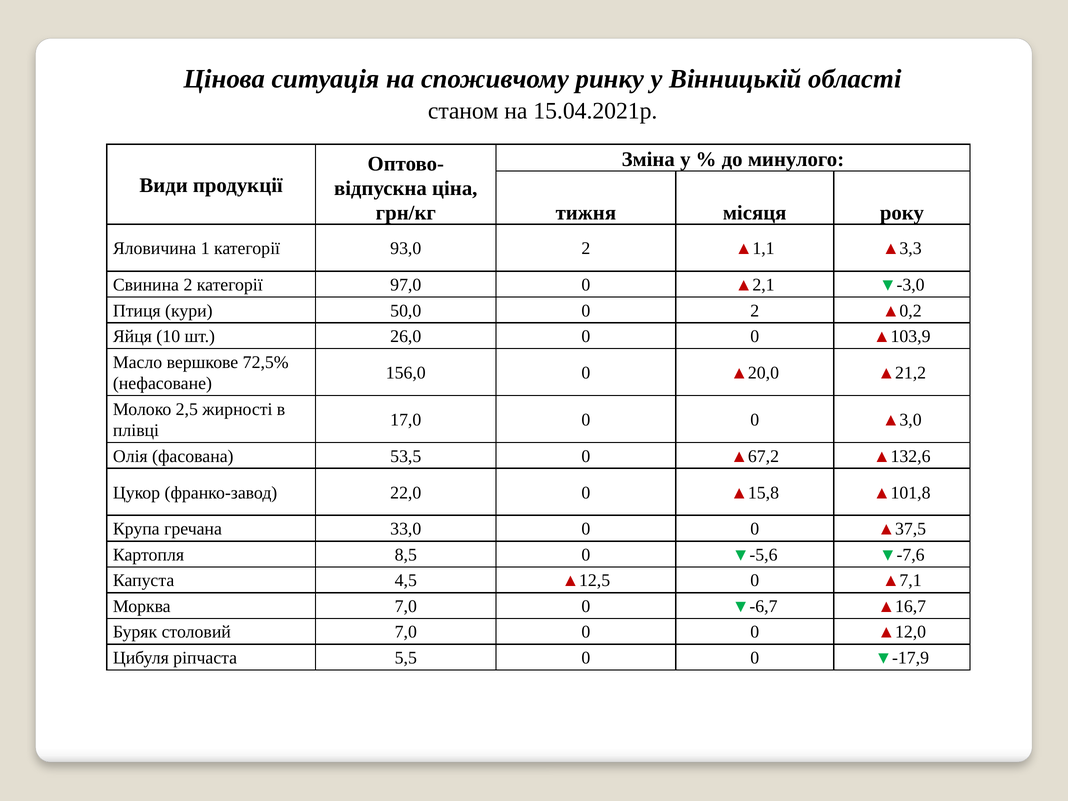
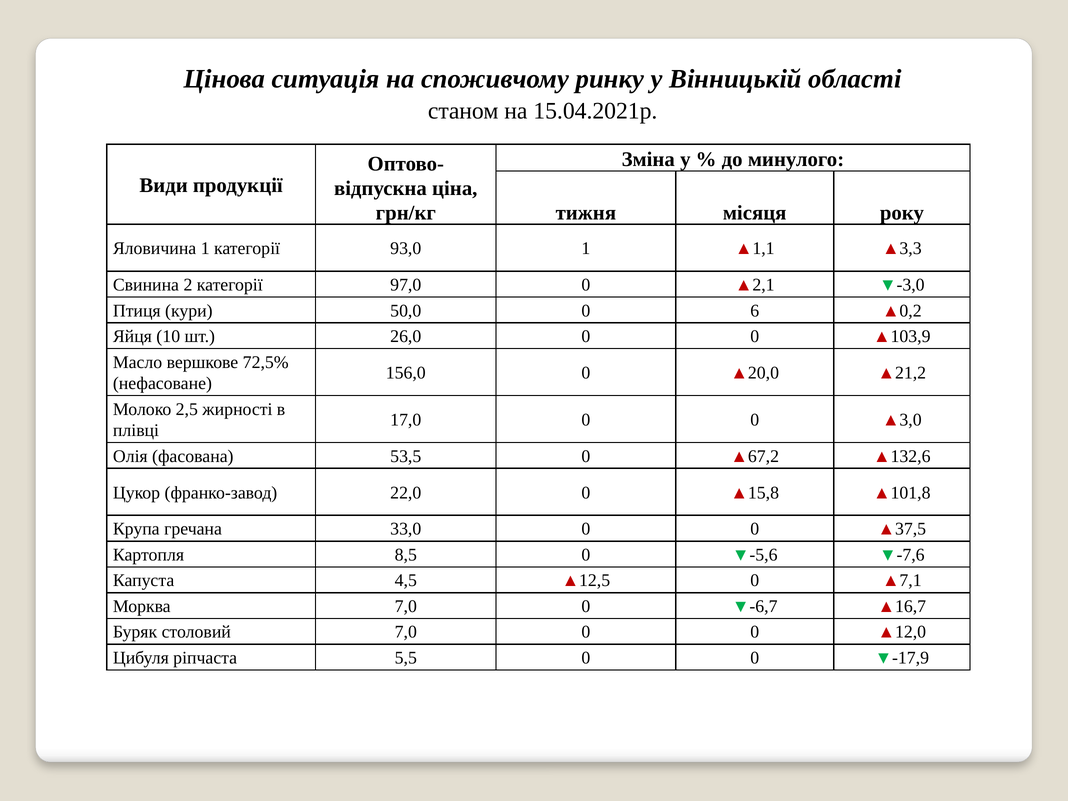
93,0 2: 2 -> 1
0 2: 2 -> 6
